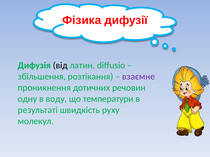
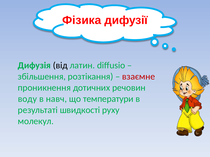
взаємне colour: purple -> red
одну: одну -> воду
воду: воду -> навч
швидкість: швидкість -> швидкості
